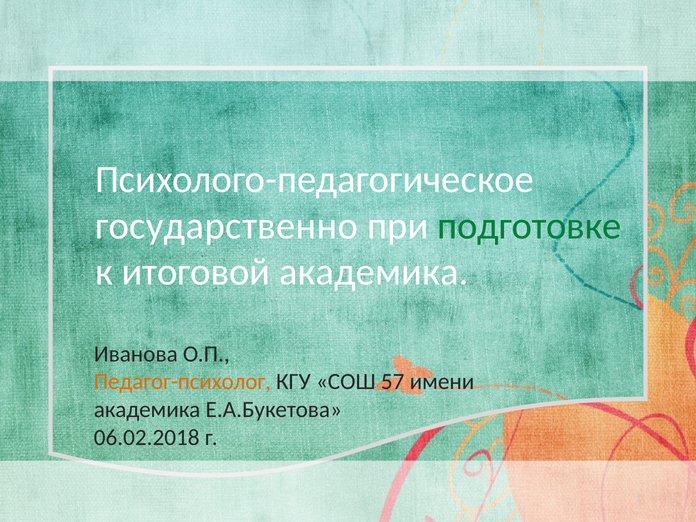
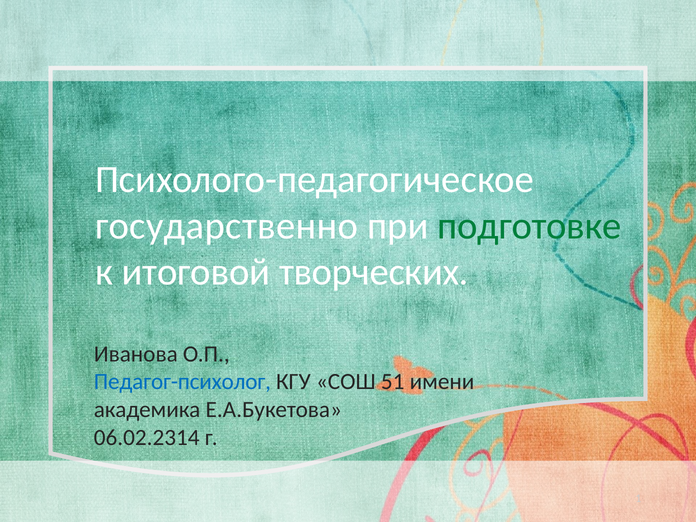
итоговой академика: академика -> творческих
Педагог-психолог colour: orange -> blue
57: 57 -> 51
06.02.2018: 06.02.2018 -> 06.02.2314
